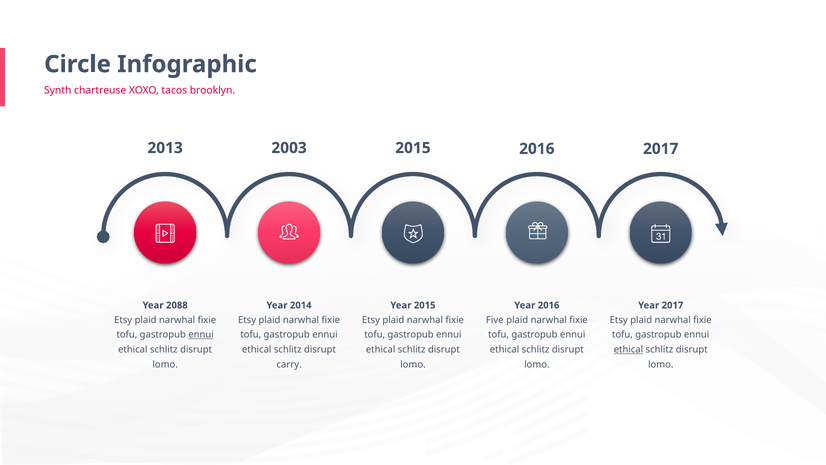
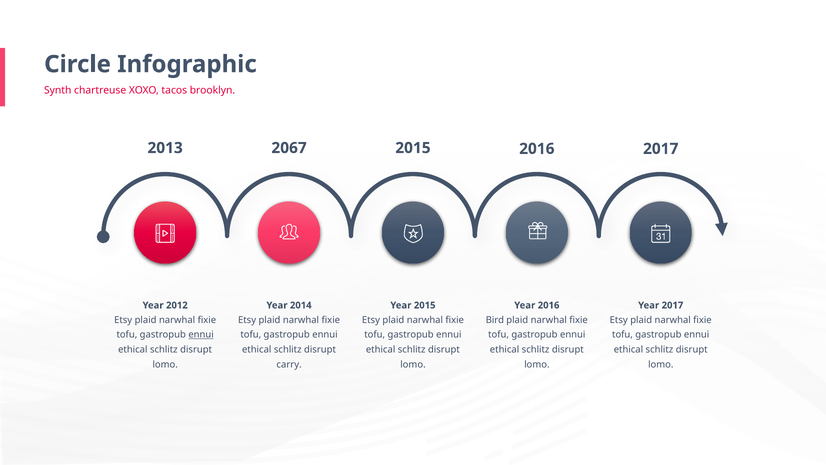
2003: 2003 -> 2067
2088: 2088 -> 2012
Five: Five -> Bird
ethical at (628, 349) underline: present -> none
